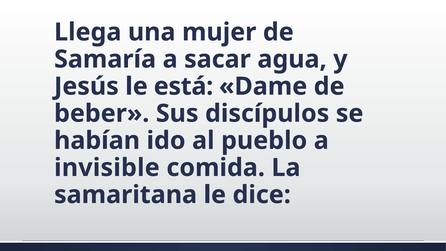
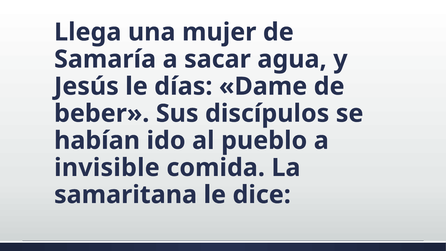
está: está -> días
